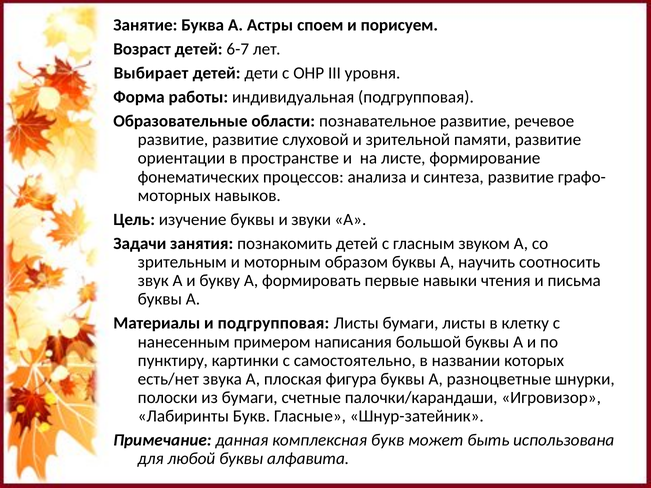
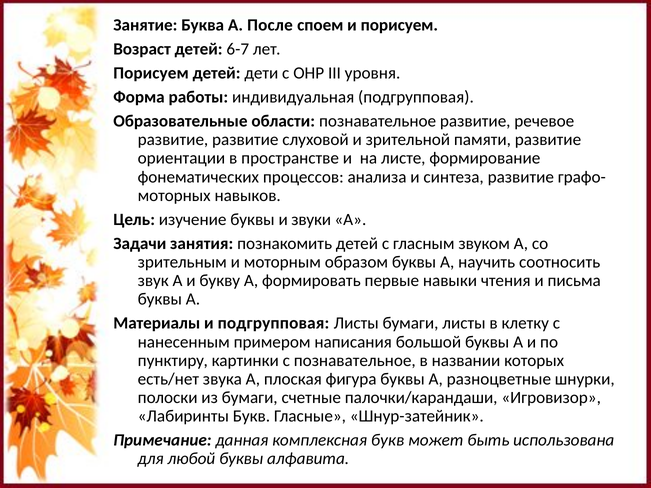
Астры: Астры -> После
Выбирает at (151, 73): Выбирает -> Порисуем
с самостоятельно: самостоятельно -> познавательное
